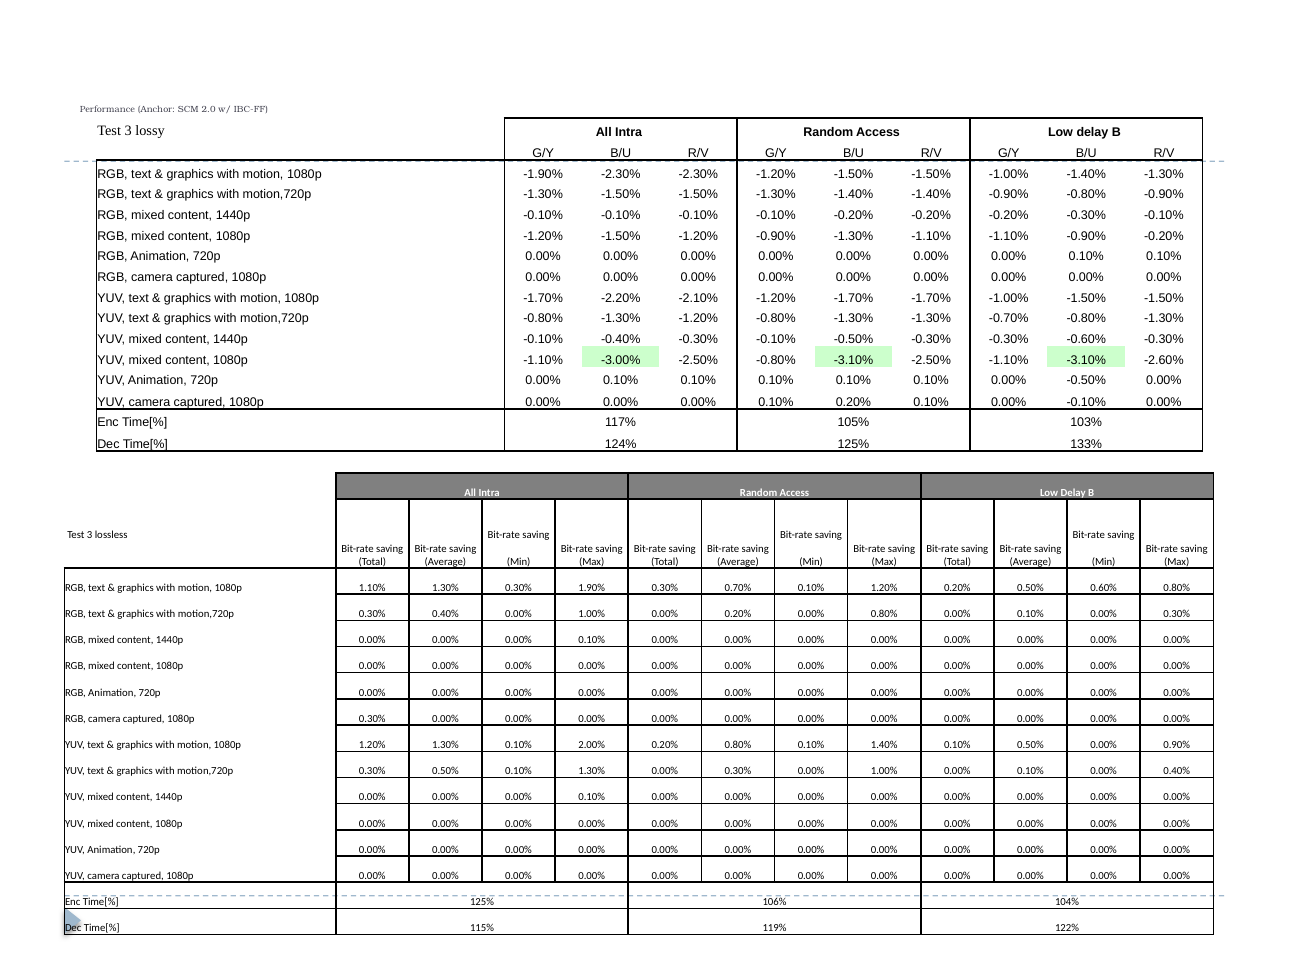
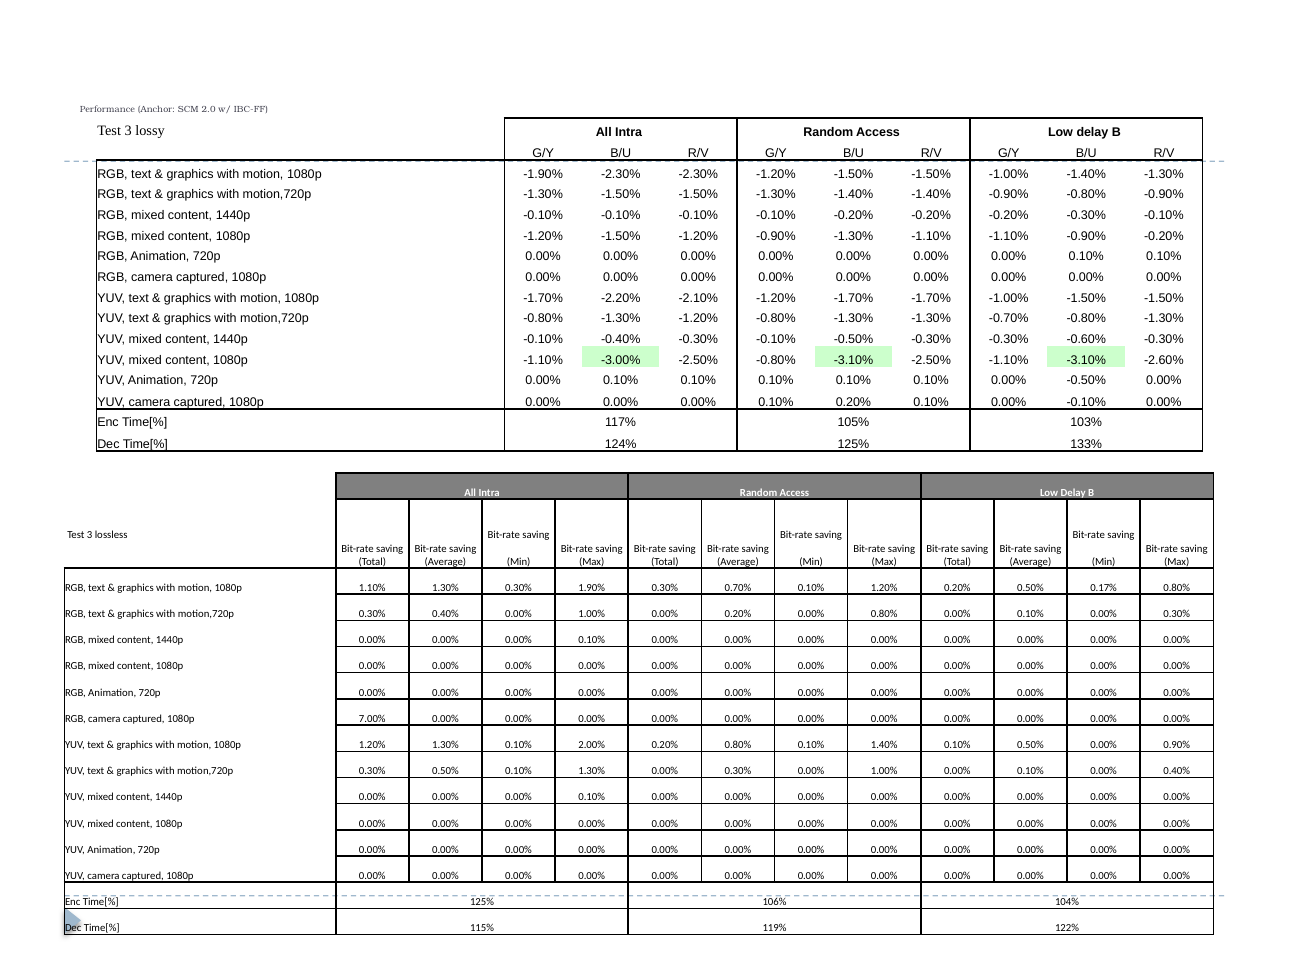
0.60%: 0.60% -> 0.17%
1080p 0.30%: 0.30% -> 7.00%
